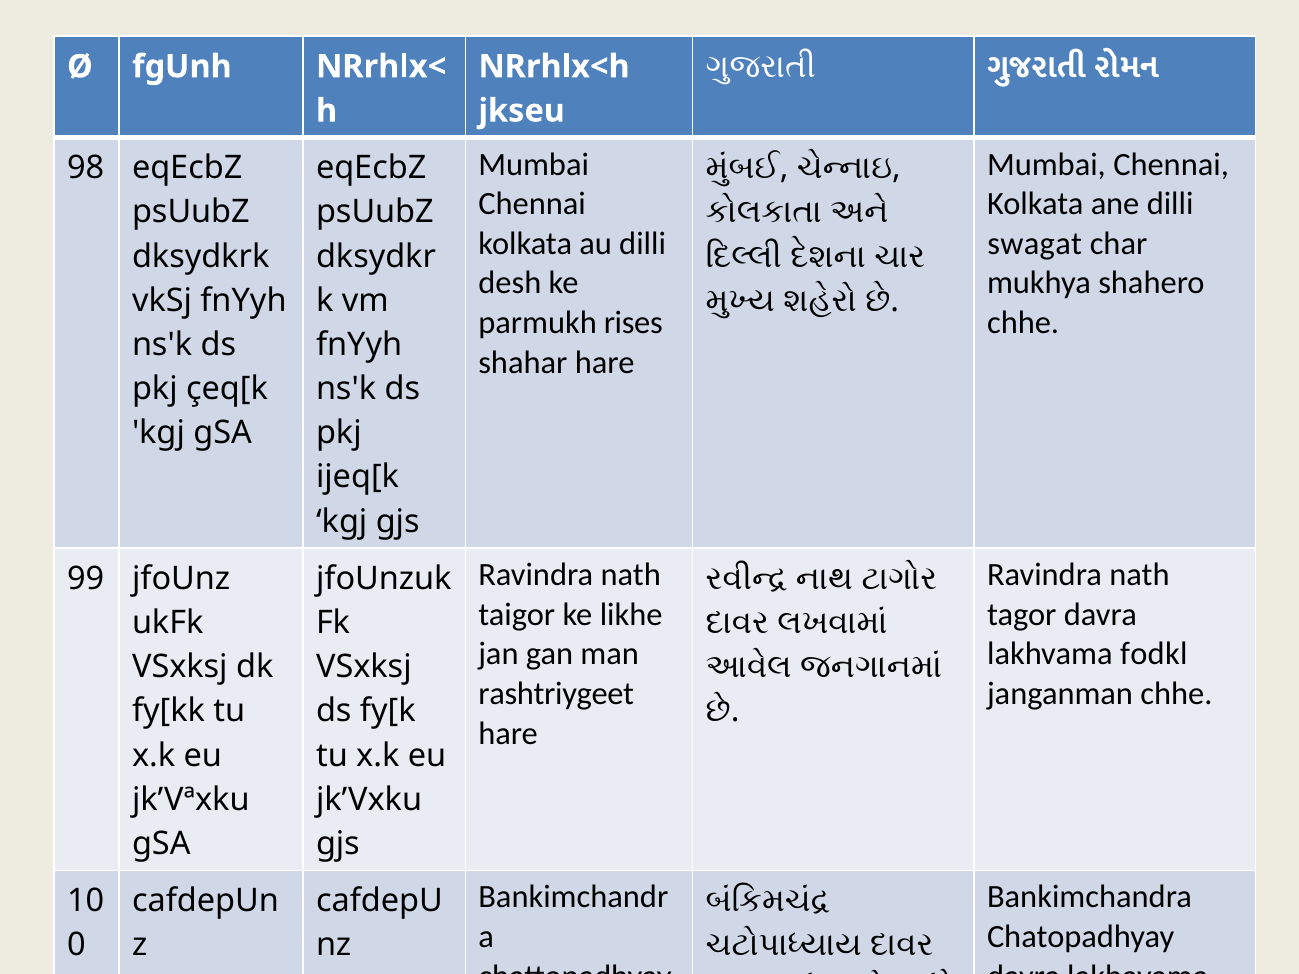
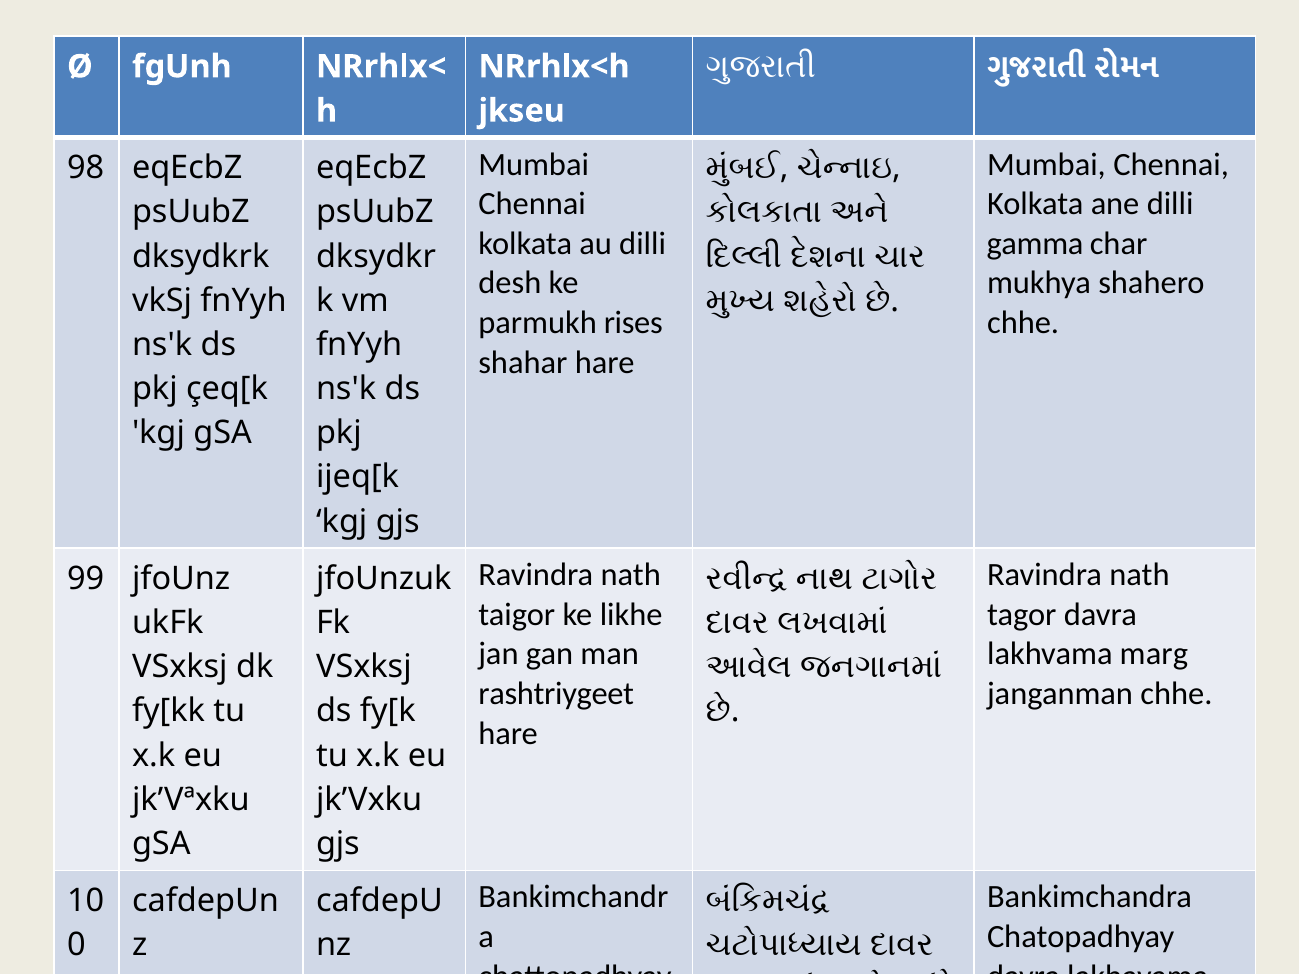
swagat: swagat -> gamma
fodkl: fodkl -> marg
